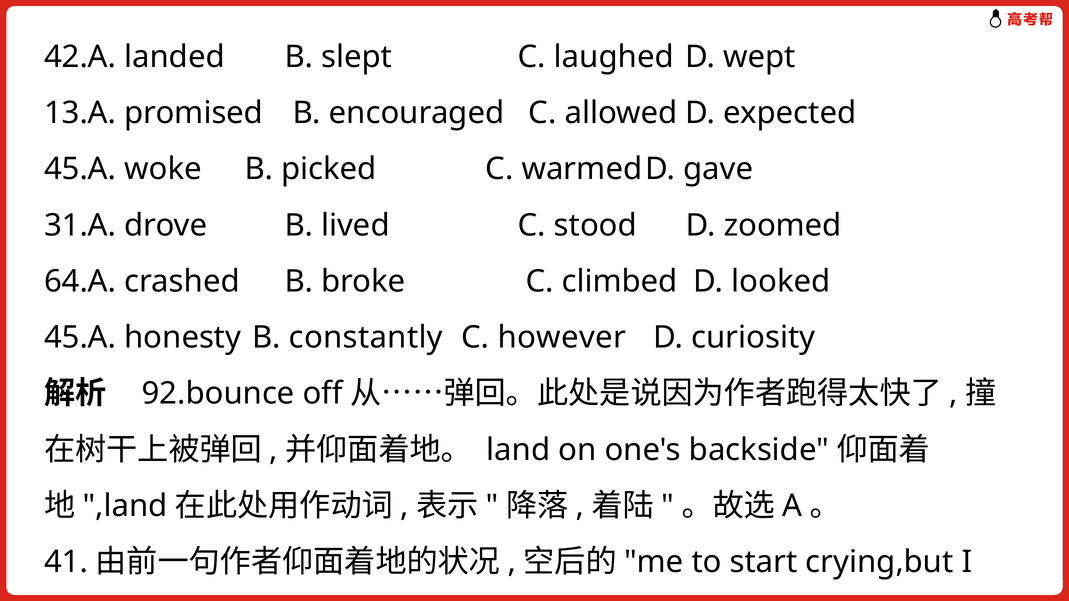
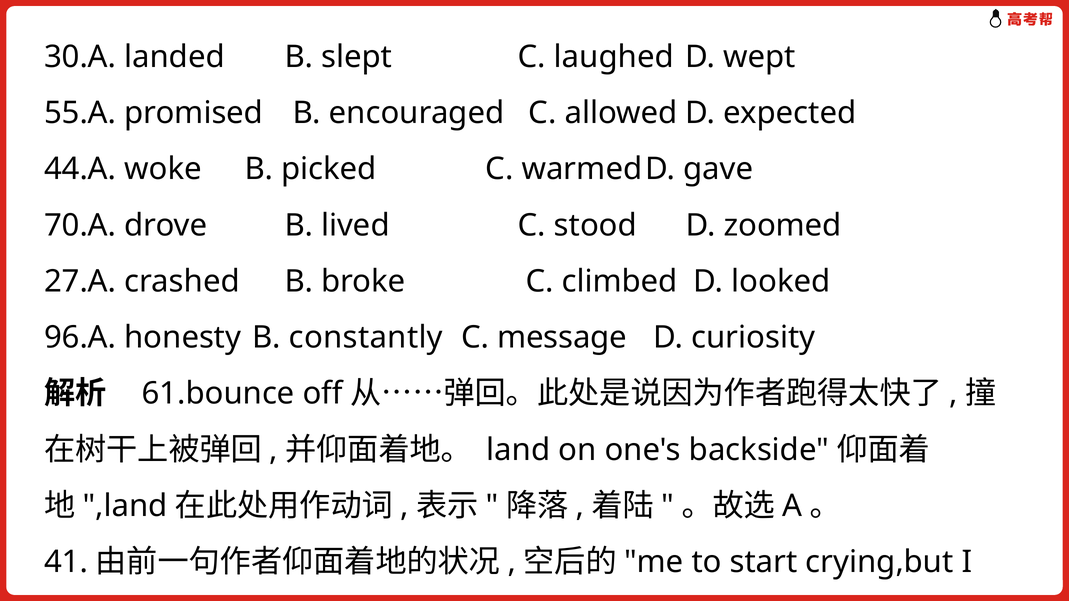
42.A: 42.A -> 30.A
13.A: 13.A -> 55.A
45.A at (80, 169): 45.A -> 44.A
31.A: 31.A -> 70.A
64.A: 64.A -> 27.A
45.A at (80, 338): 45.A -> 96.A
however: however -> message
92.bounce: 92.bounce -> 61.bounce
